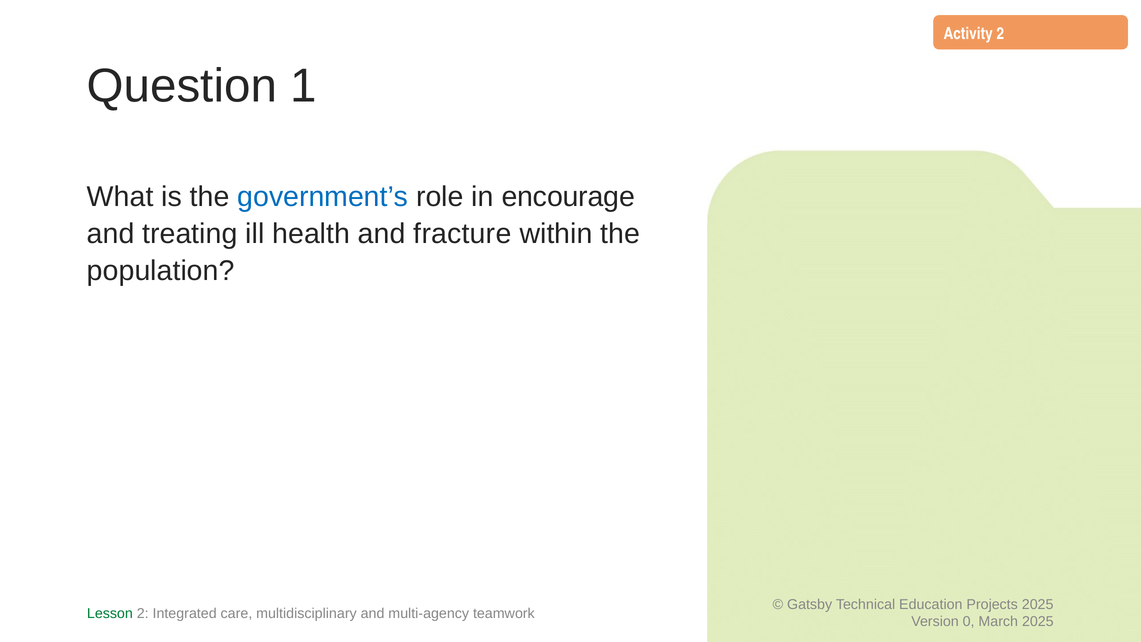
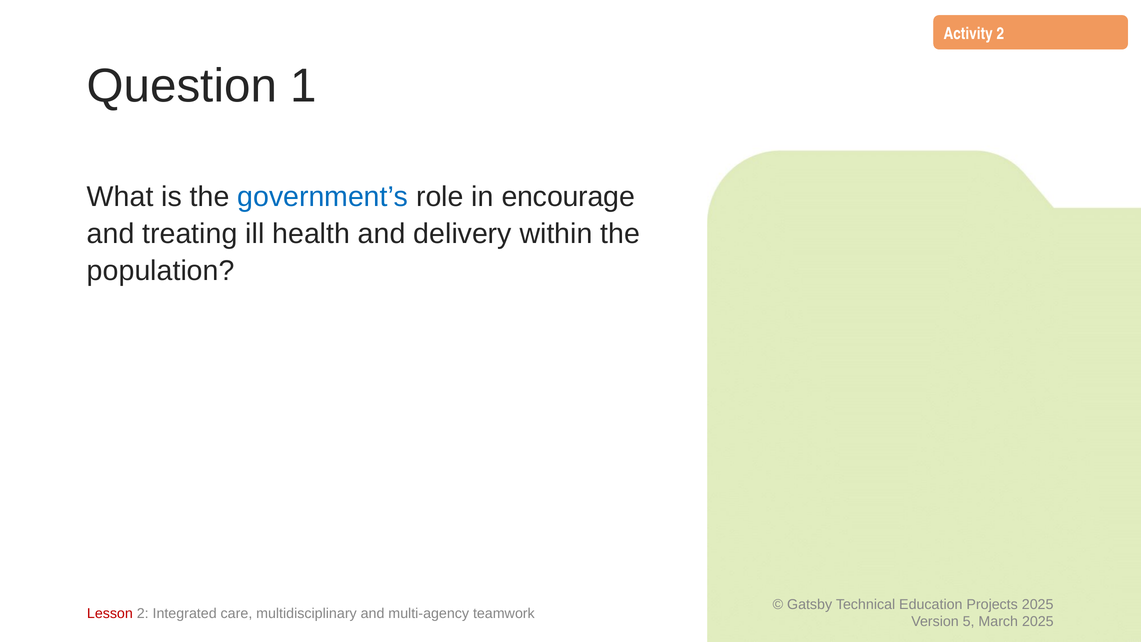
fracture: fracture -> delivery
Lesson colour: green -> red
0: 0 -> 5
